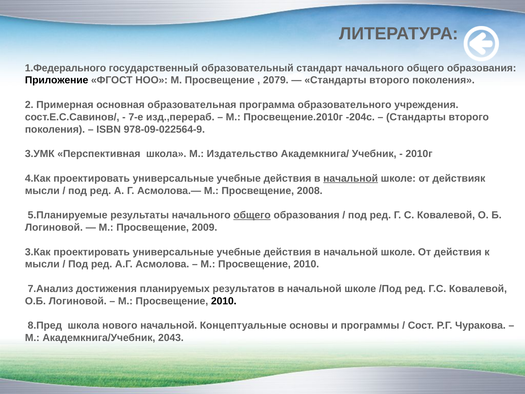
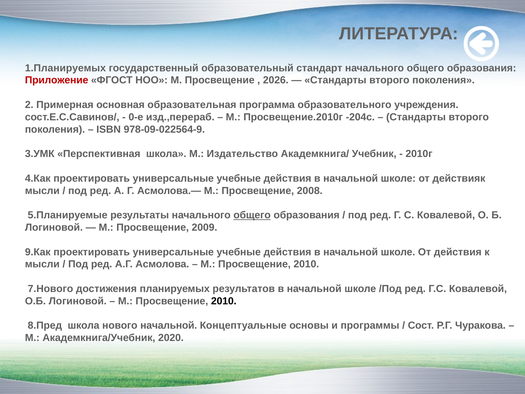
1.Федерального: 1.Федерального -> 1.Планируемых
Приложение colour: black -> red
2079: 2079 -> 2026
7-е: 7-е -> 0-е
начальной at (351, 178) underline: present -> none
3.Как: 3.Как -> 9.Как
7.Анализ: 7.Анализ -> 7.Нового
2043: 2043 -> 2020
